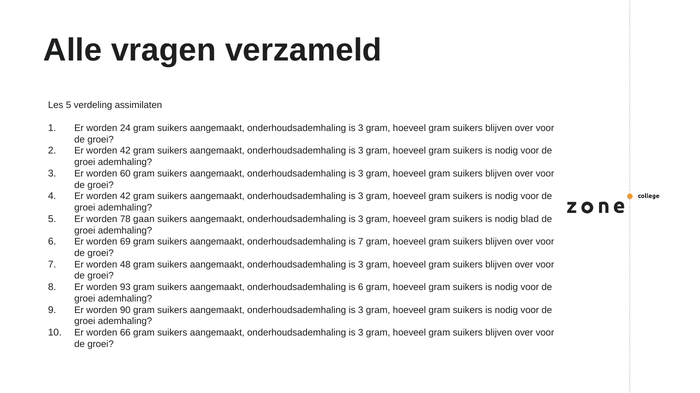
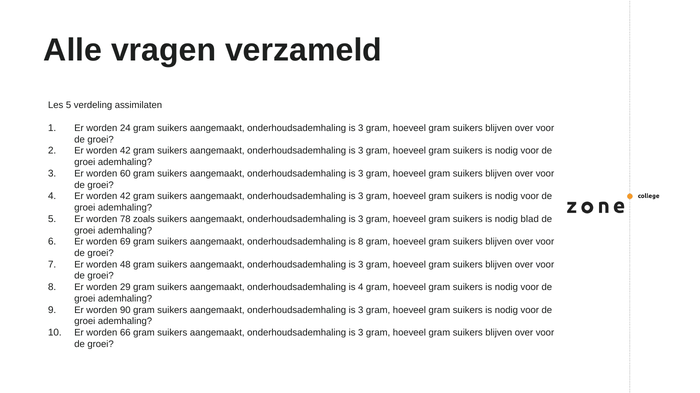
gaan: gaan -> zoals
is 7: 7 -> 8
93: 93 -> 29
is 6: 6 -> 4
